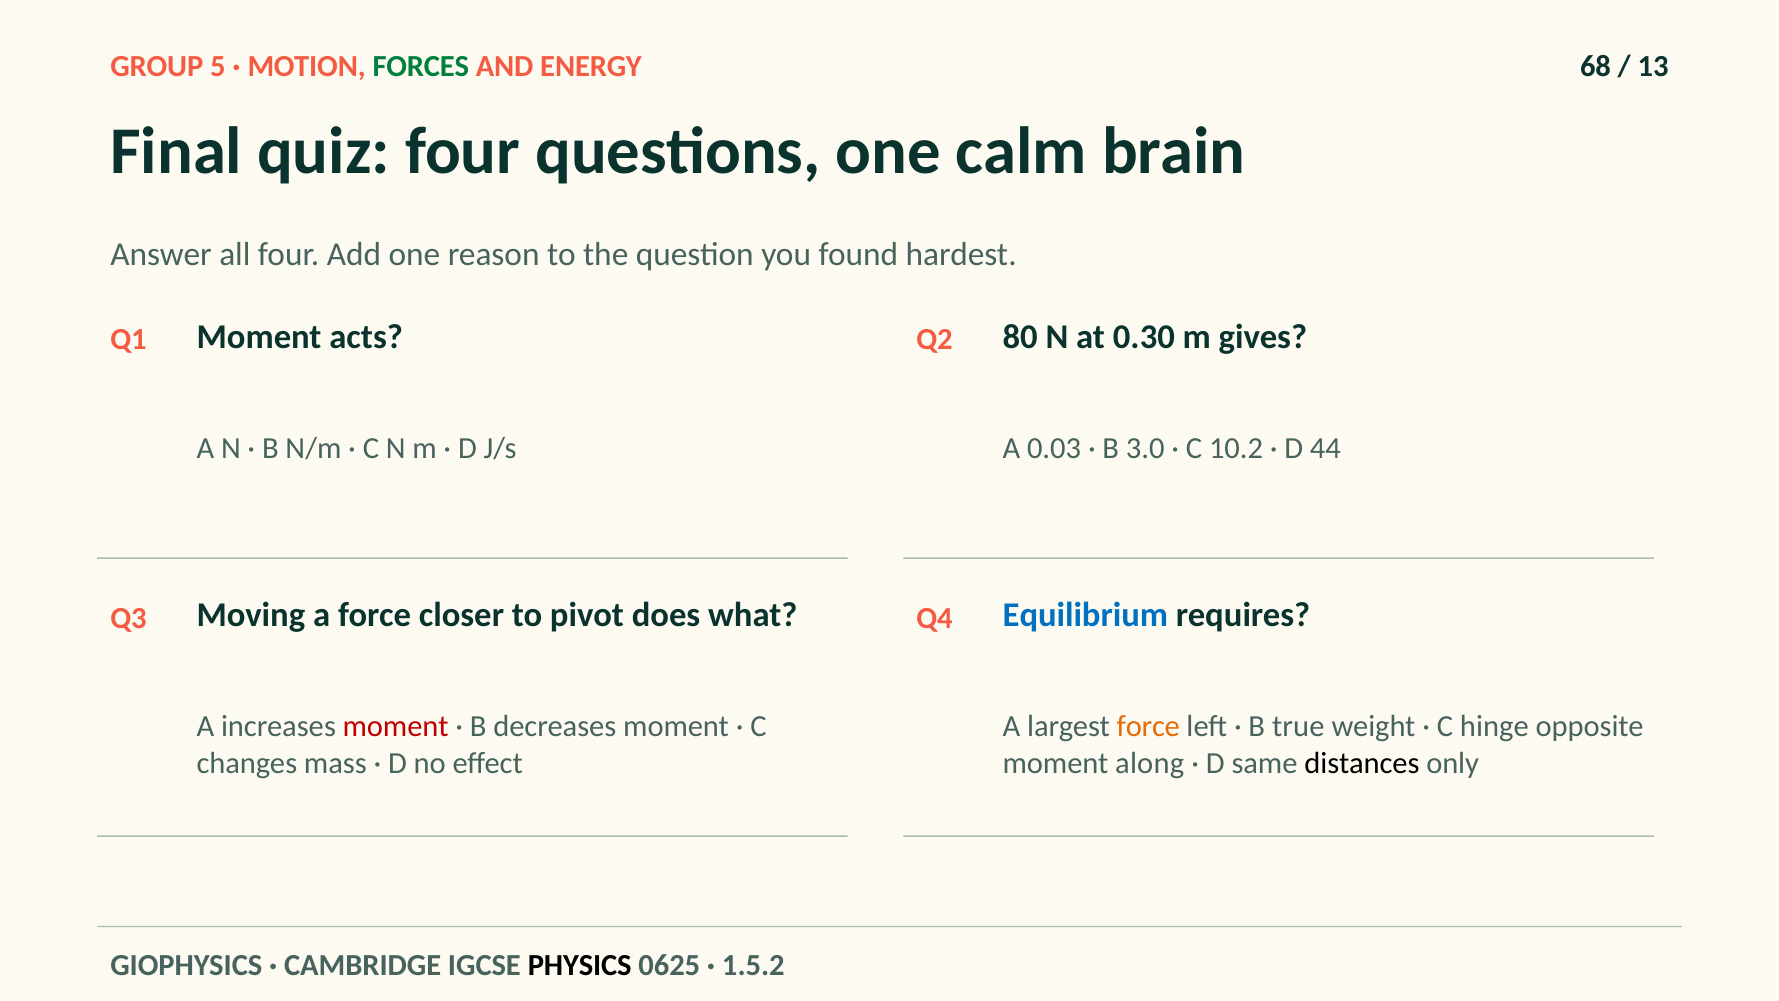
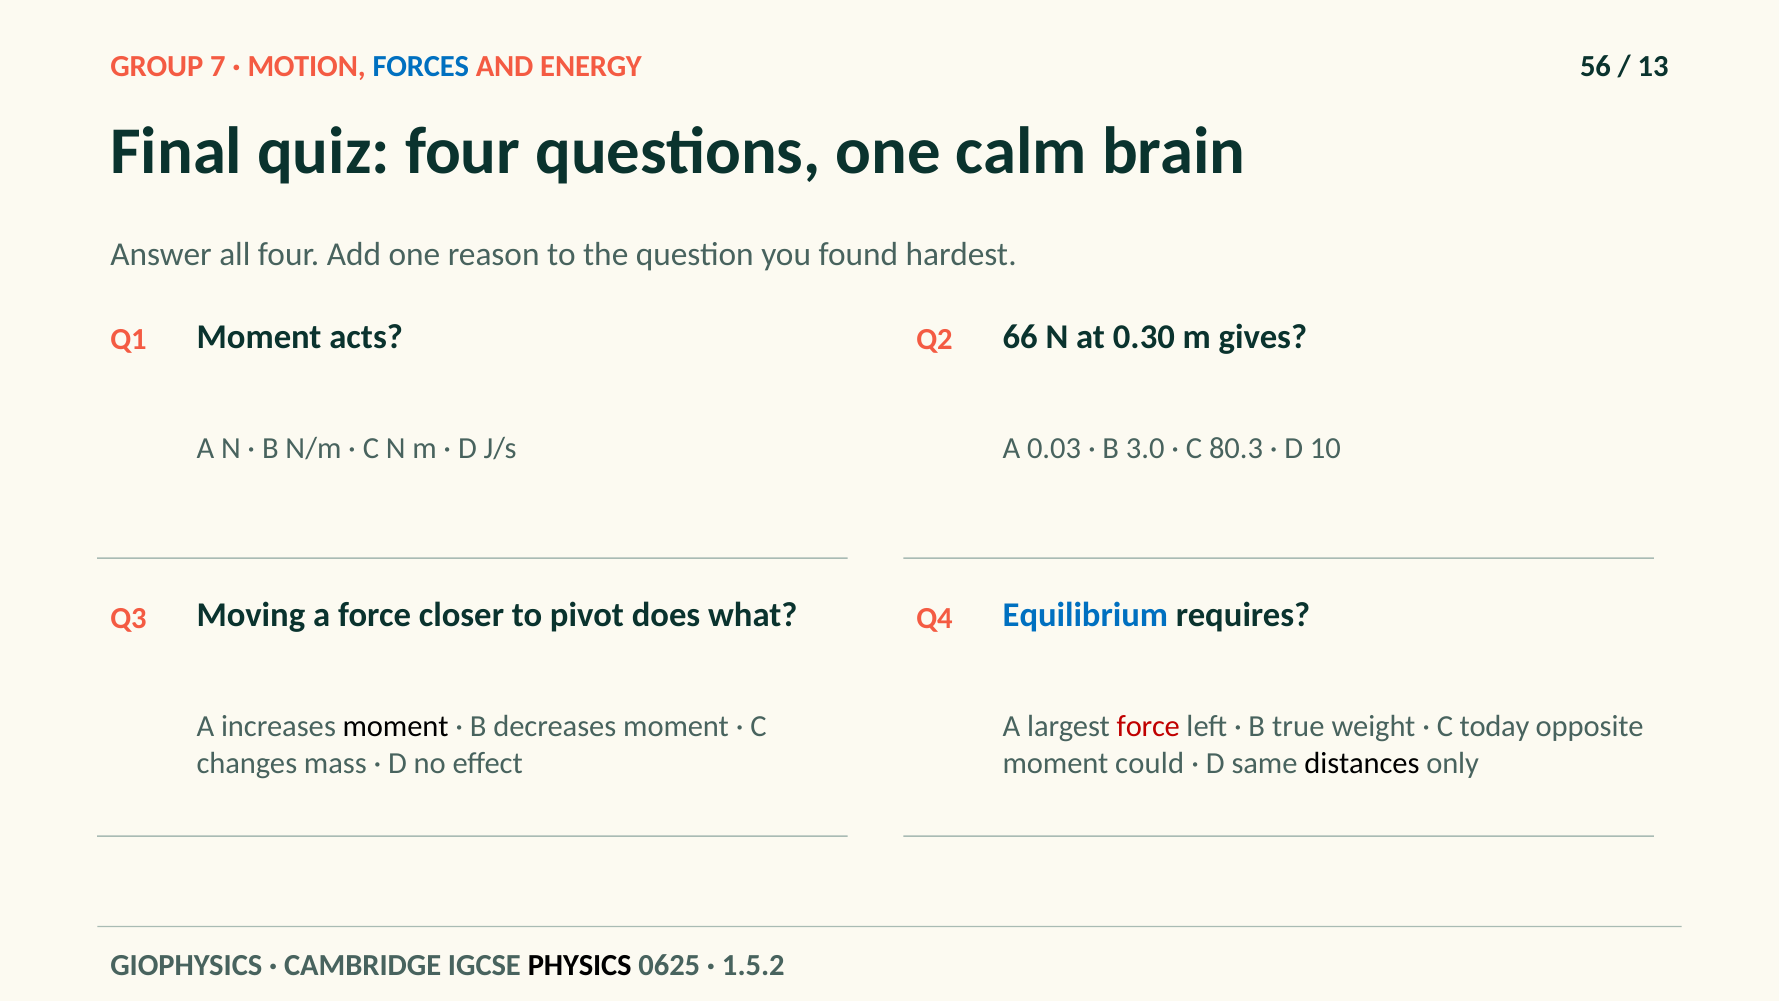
5: 5 -> 7
FORCES colour: green -> blue
68: 68 -> 56
80: 80 -> 66
10.2: 10.2 -> 80.3
44: 44 -> 10
moment at (396, 726) colour: red -> black
force at (1148, 726) colour: orange -> red
hinge: hinge -> today
along: along -> could
